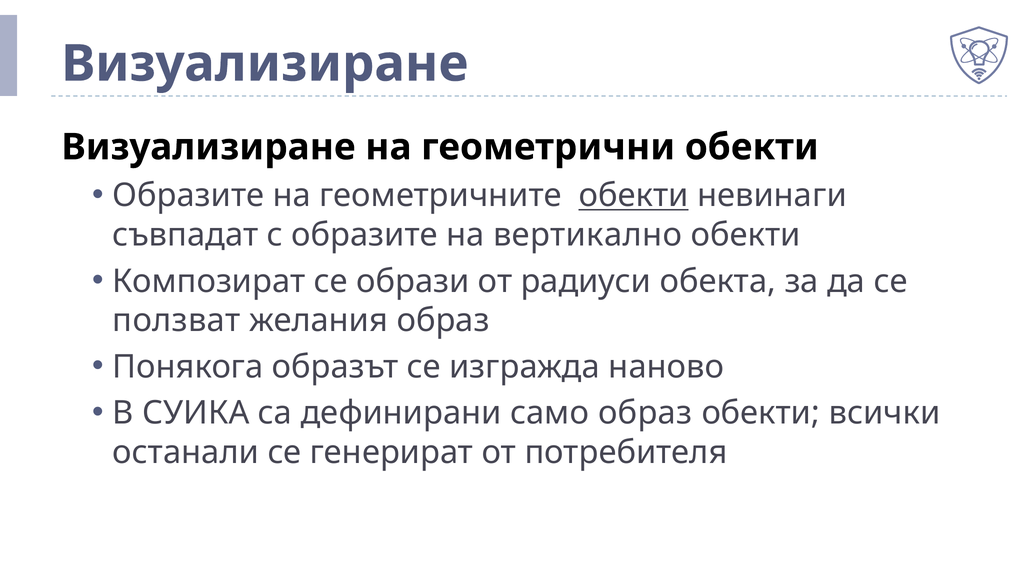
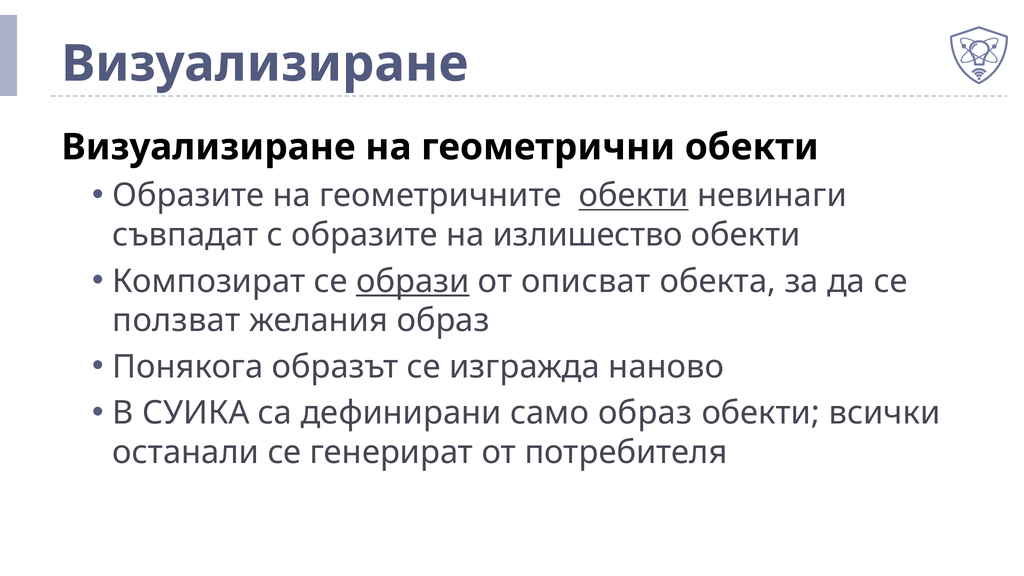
вертикално: вертикално -> излишество
образи underline: none -> present
радиуси: радиуси -> описват
